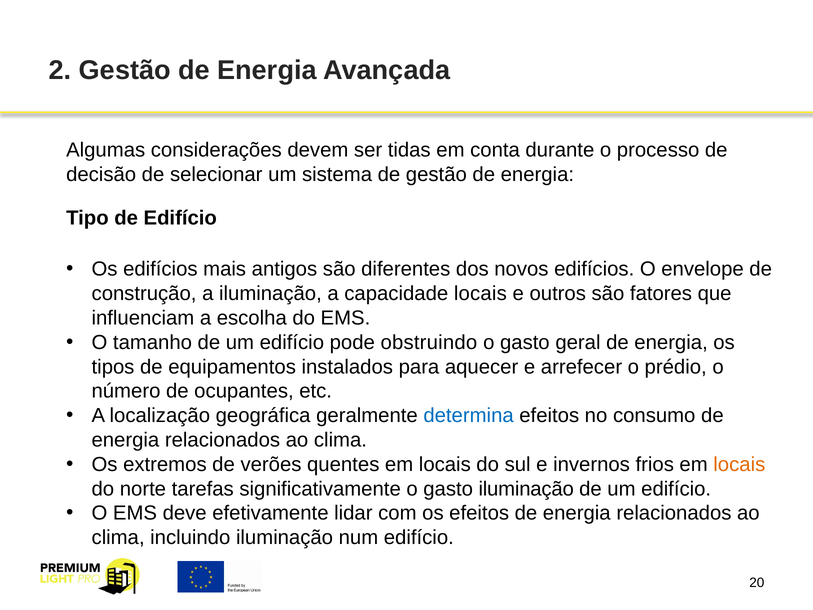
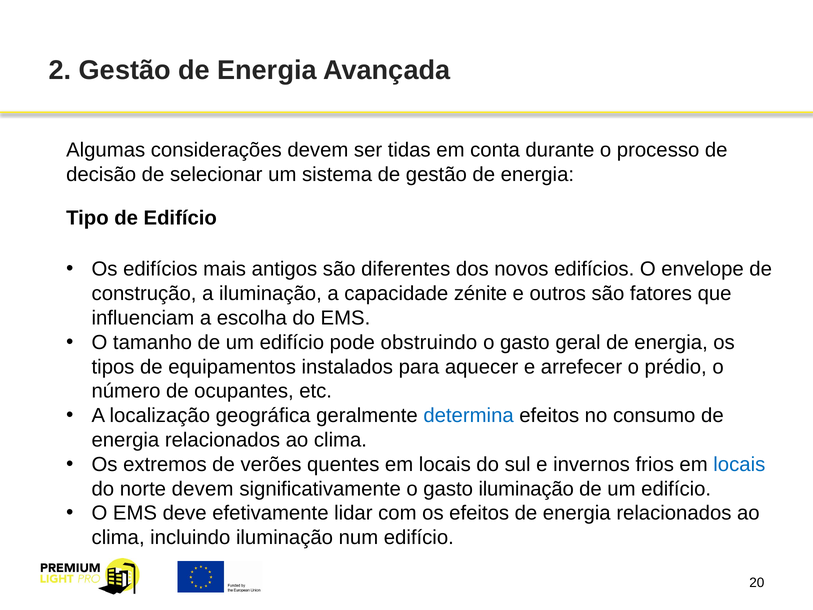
capacidade locais: locais -> zénite
locais at (739, 464) colour: orange -> blue
norte tarefas: tarefas -> devem
